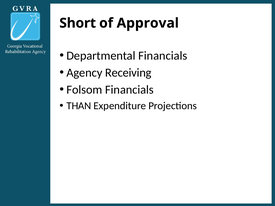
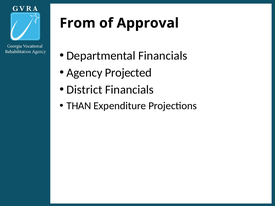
Short: Short -> From
Receiving: Receiving -> Projected
Folsom: Folsom -> District
